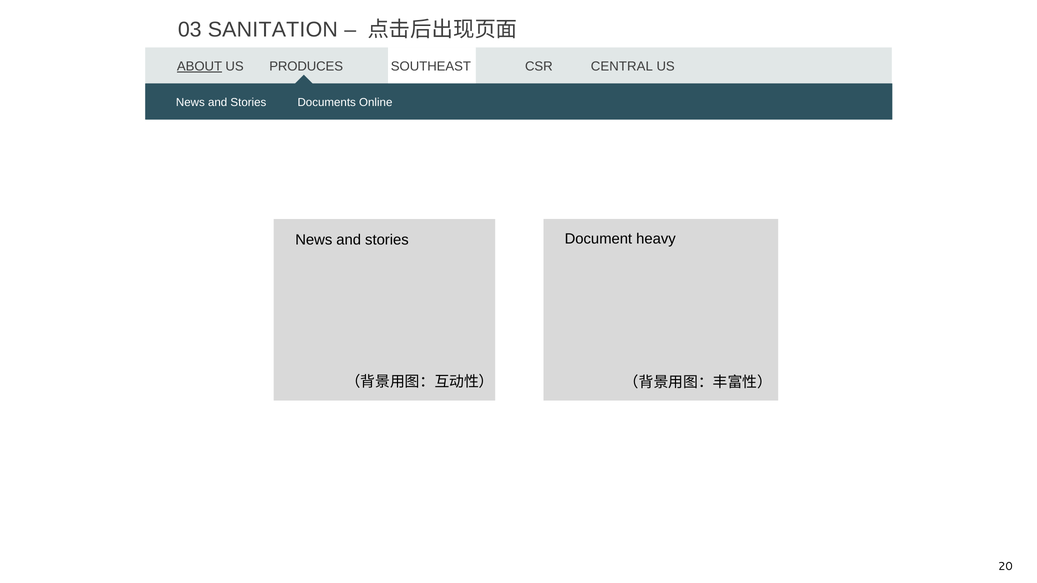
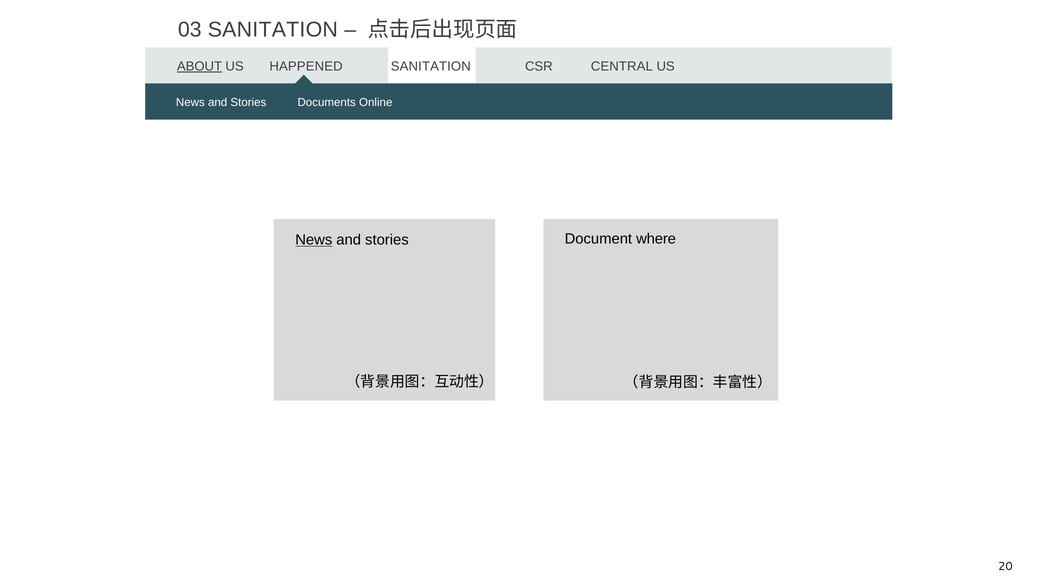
PRODUCES: PRODUCES -> HAPPENED
SOUTHEAST at (431, 66): SOUTHEAST -> SANITATION
News at (314, 240) underline: none -> present
Document heavy: heavy -> where
